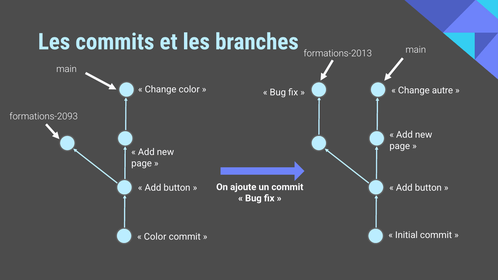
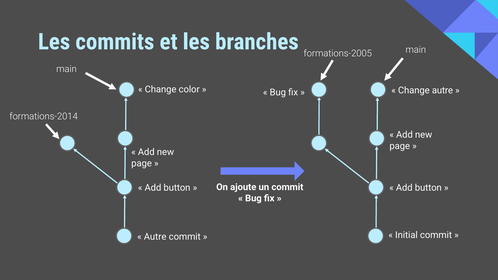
formations-2013: formations-2013 -> formations-2005
formations-2093: formations-2093 -> formations-2014
Color at (155, 237): Color -> Autre
